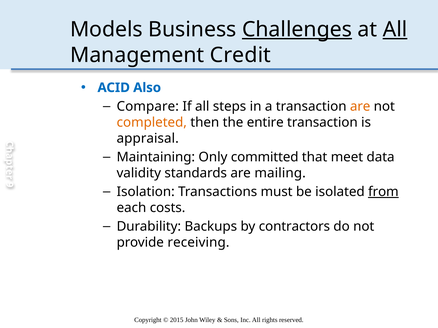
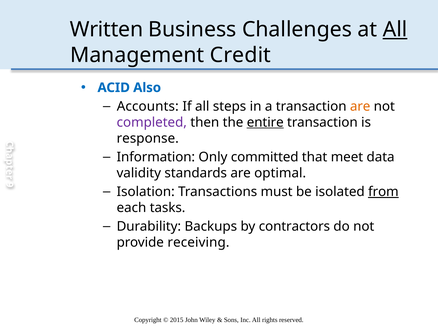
Models: Models -> Written
Challenges underline: present -> none
Compare: Compare -> Accounts
completed colour: orange -> purple
entire underline: none -> present
appraisal: appraisal -> response
Maintaining: Maintaining -> Information
mailing: mailing -> optimal
costs: costs -> tasks
